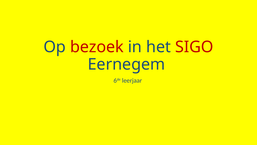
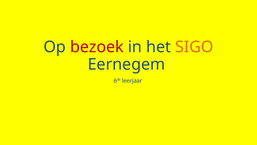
SIGO colour: red -> orange
